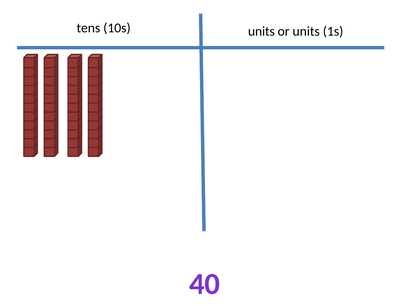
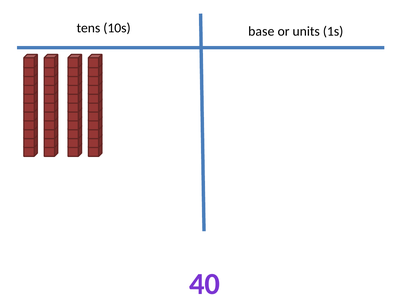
10s units: units -> base
